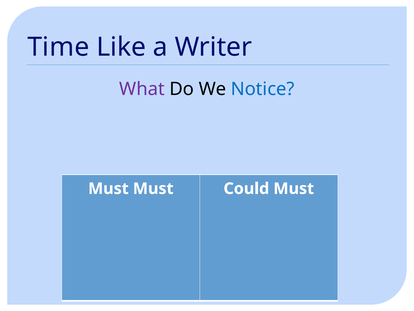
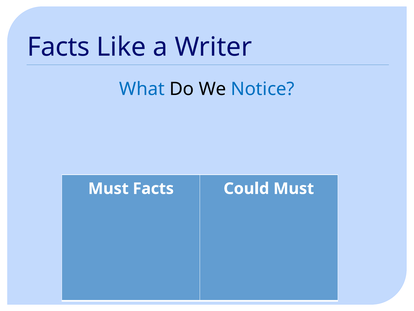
Time at (58, 47): Time -> Facts
What colour: purple -> blue
Must Must: Must -> Facts
